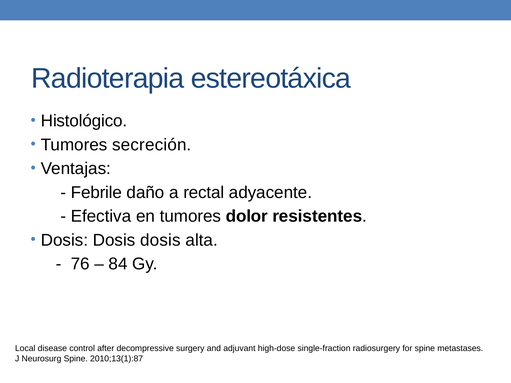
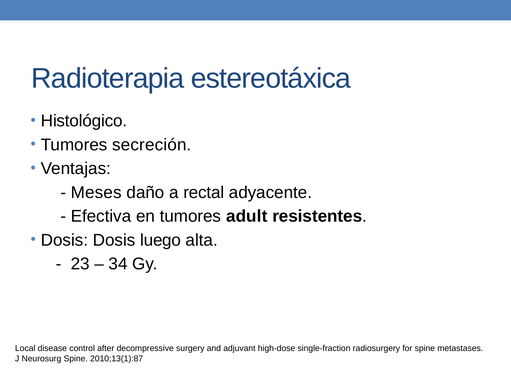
Febrile: Febrile -> Meses
dolor: dolor -> adult
Dosis Dosis dosis: dosis -> luego
76: 76 -> 23
84: 84 -> 34
